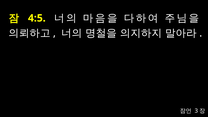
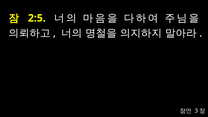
4:5: 4:5 -> 2:5
